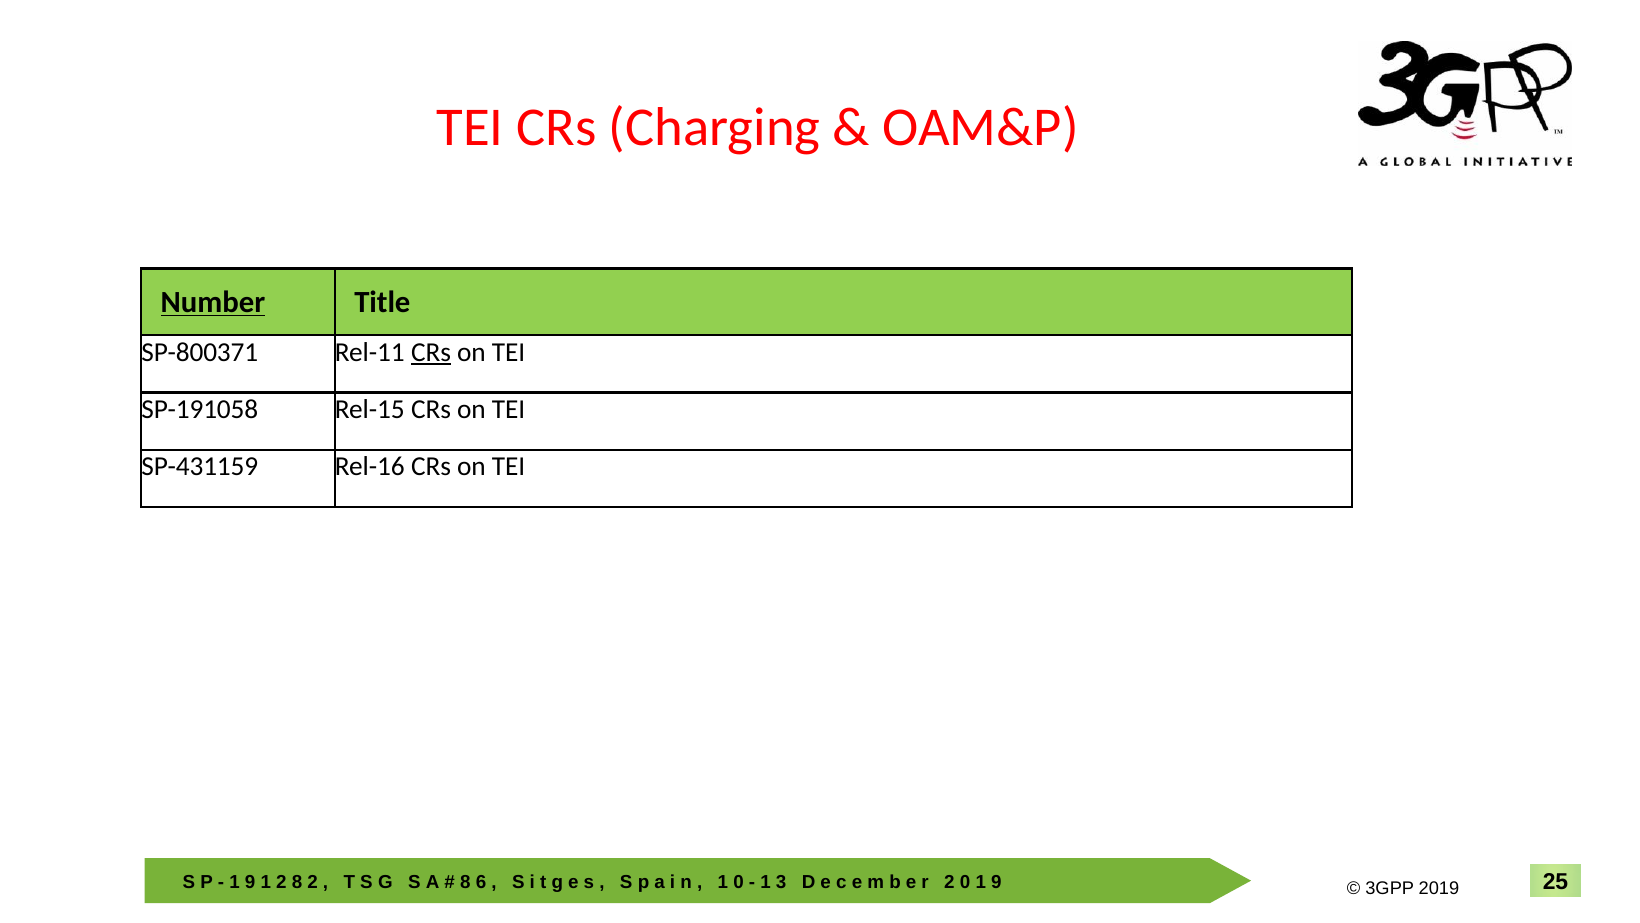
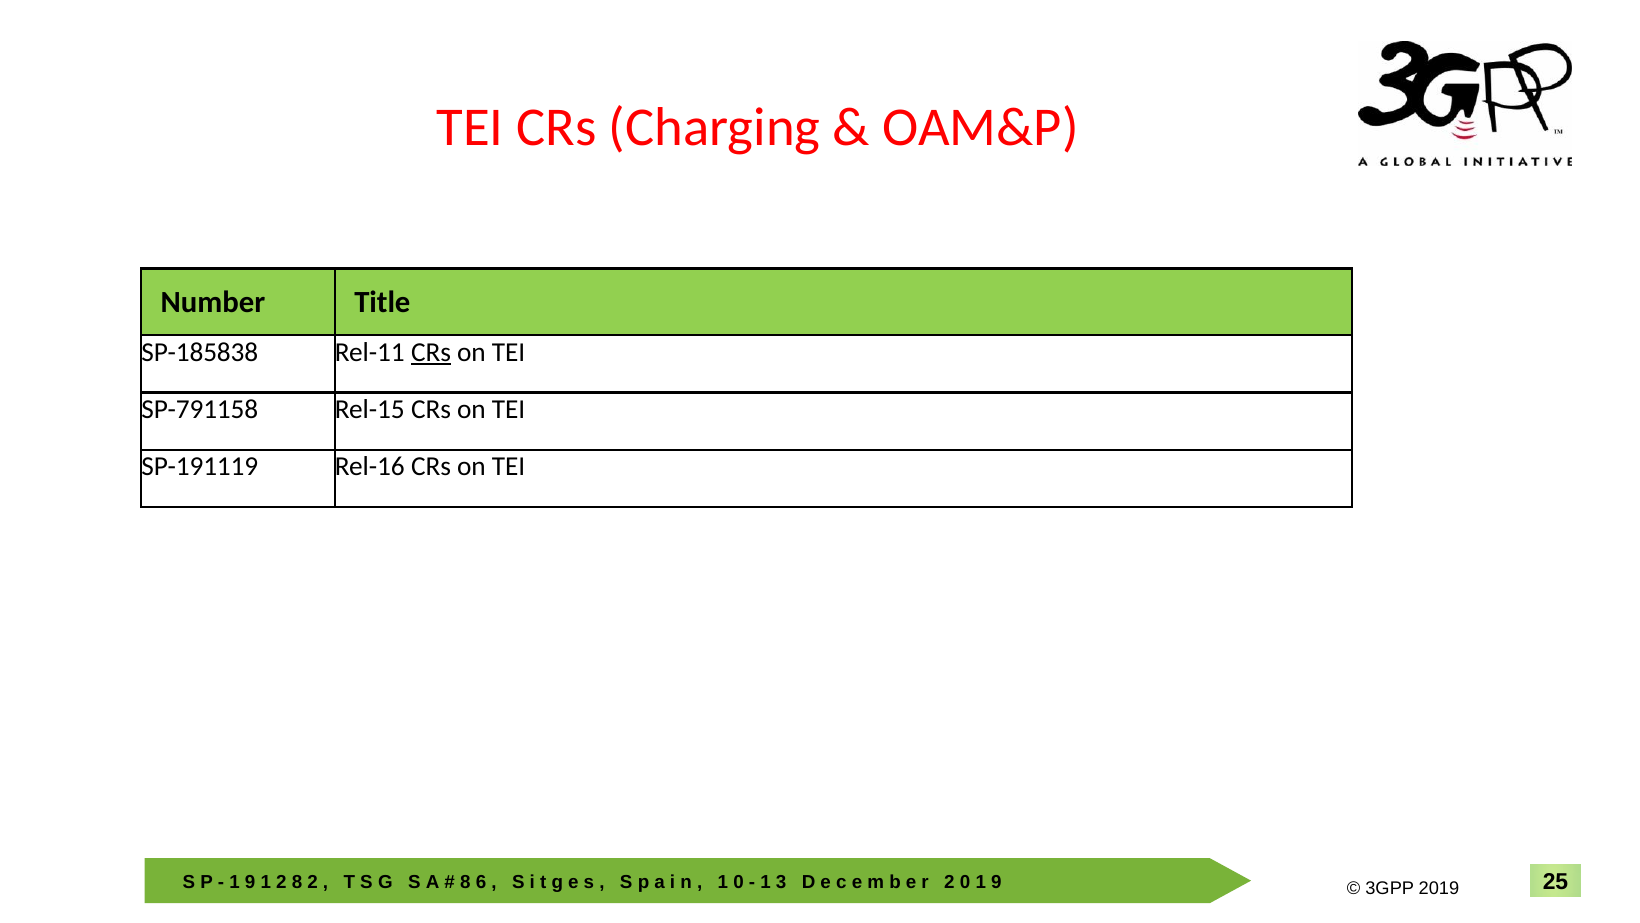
Number underline: present -> none
SP-800371: SP-800371 -> SP-185838
SP-191058: SP-191058 -> SP-791158
SP-431159: SP-431159 -> SP-191119
